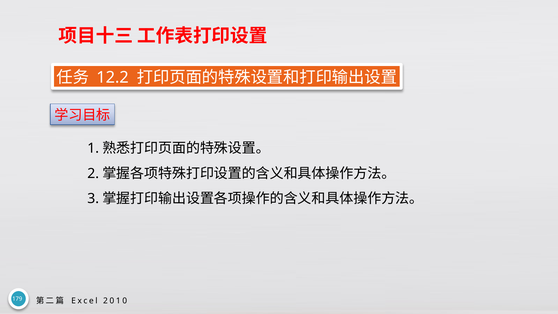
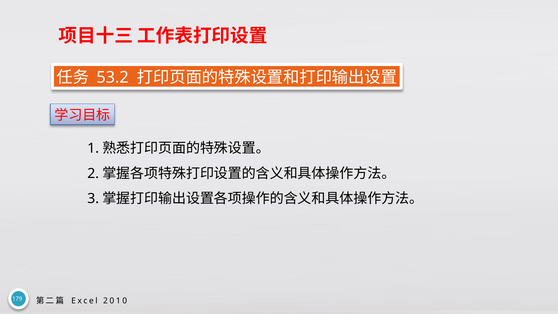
12.2: 12.2 -> 53.2
